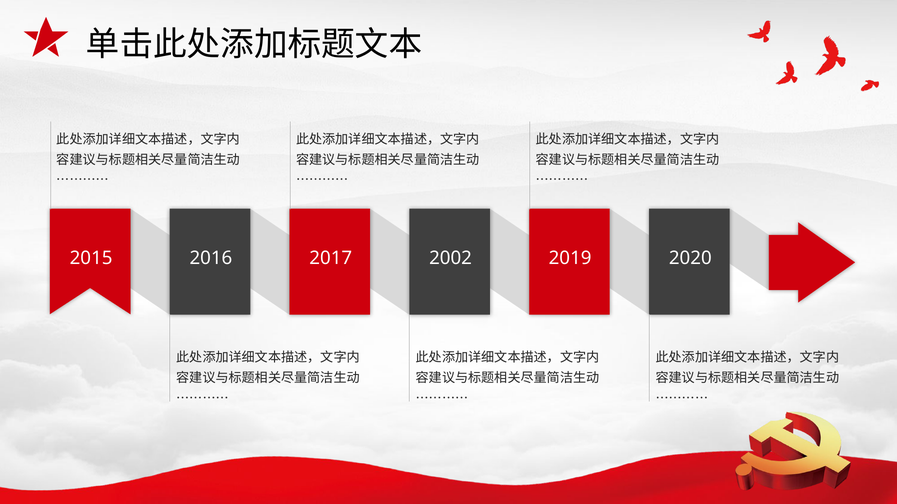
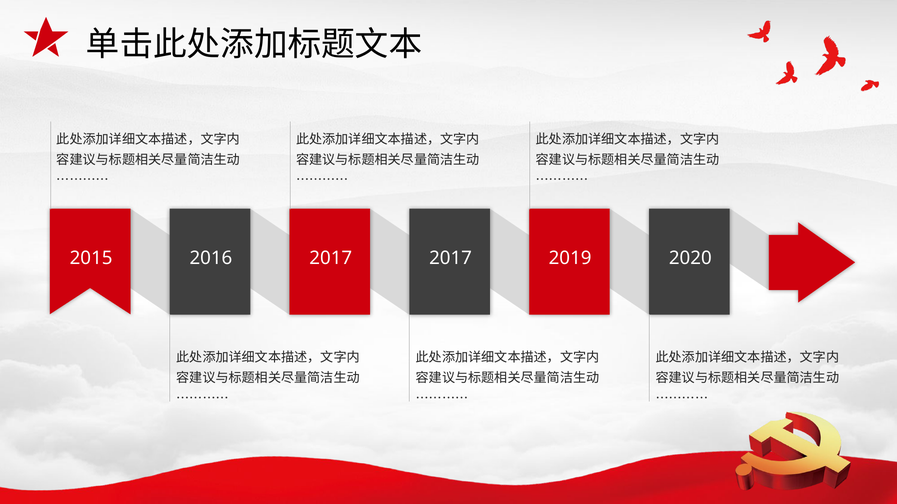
2017 2002: 2002 -> 2017
